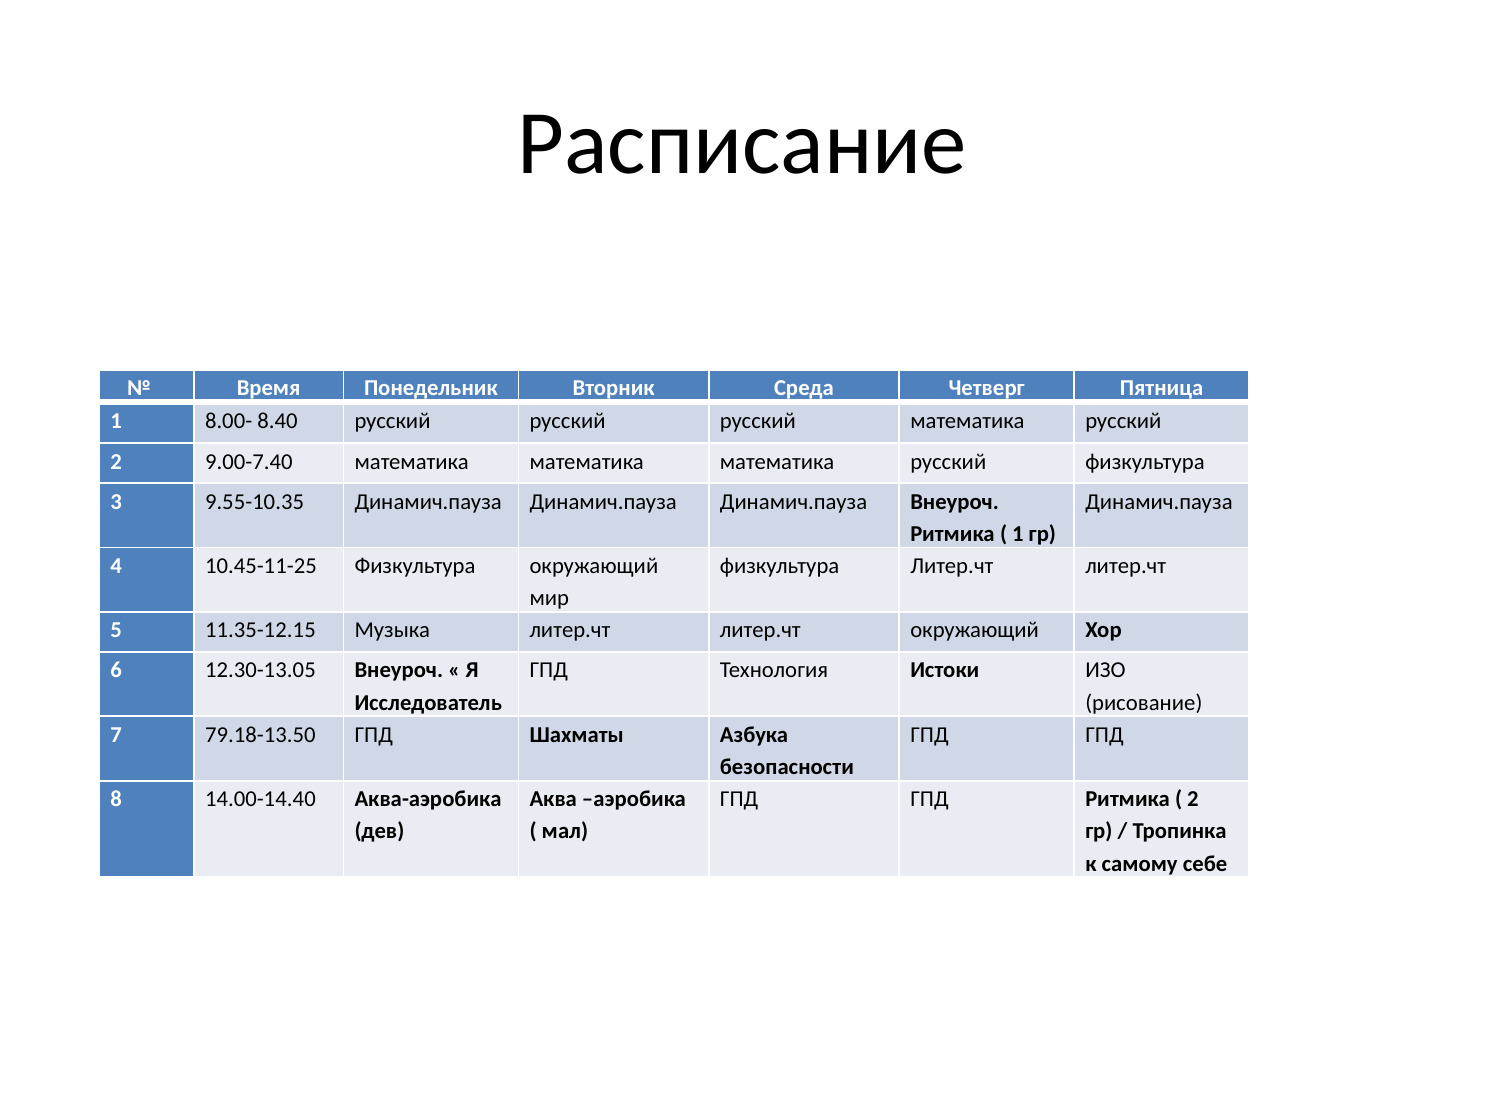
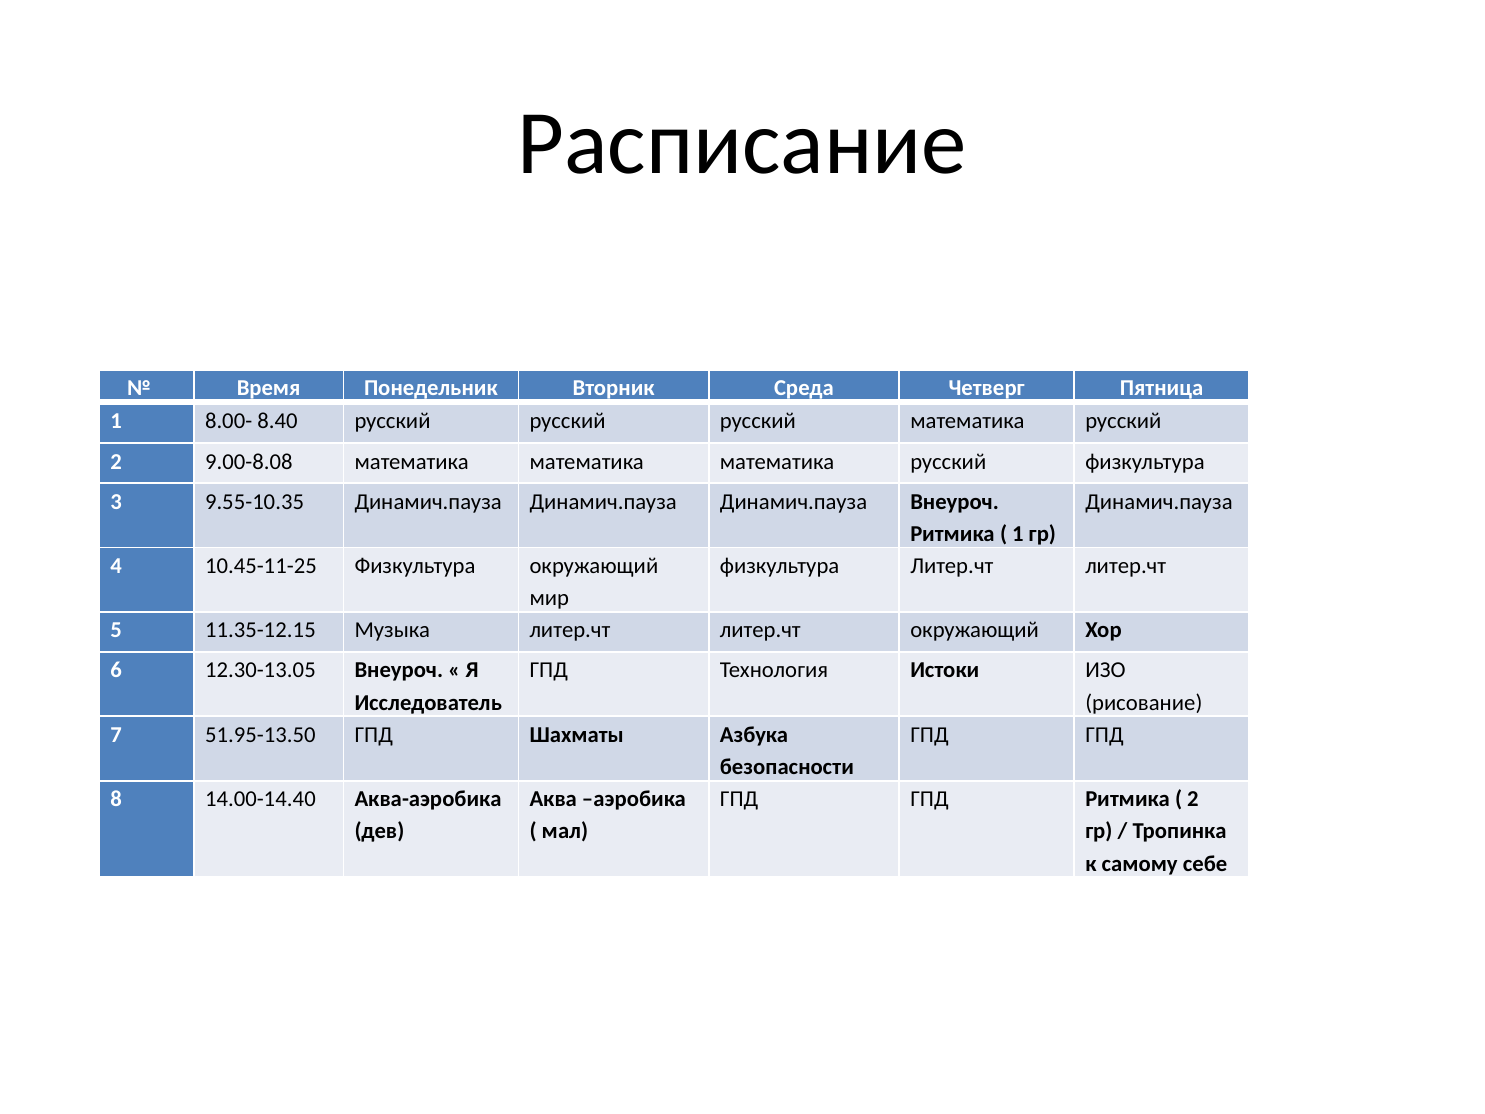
9.00-7.40: 9.00-7.40 -> 9.00-8.08
79.18-13.50: 79.18-13.50 -> 51.95-13.50
